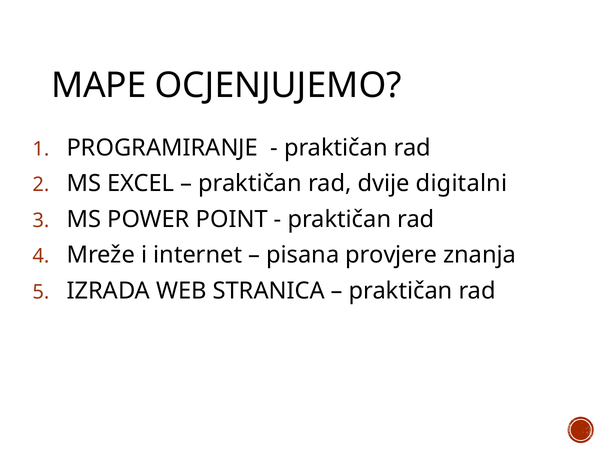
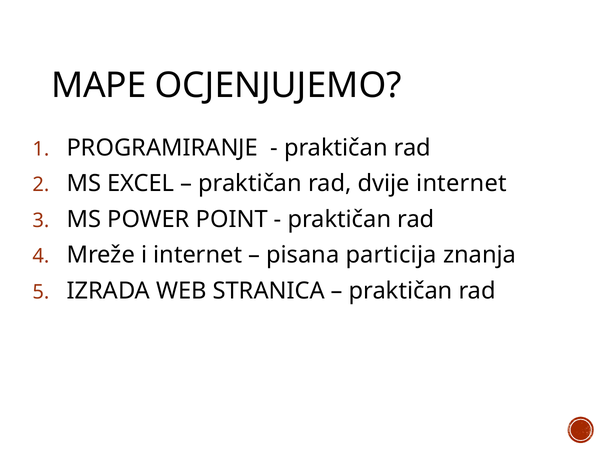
dvije digitalni: digitalni -> internet
provjere: provjere -> particija
